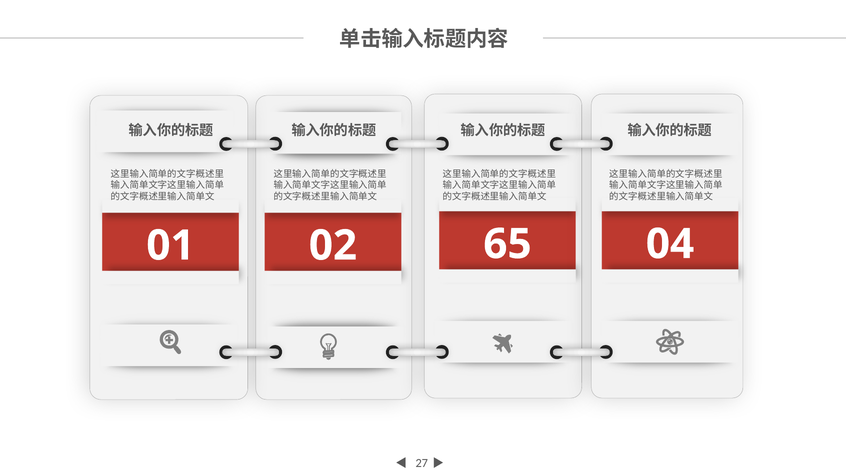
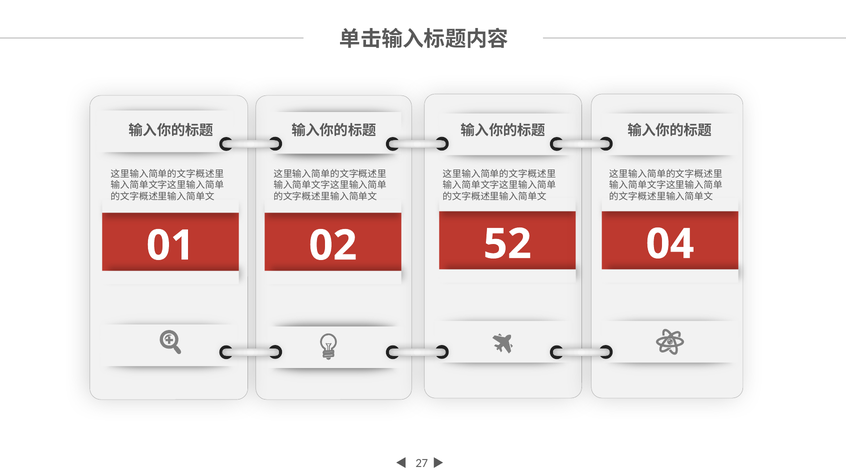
65: 65 -> 52
